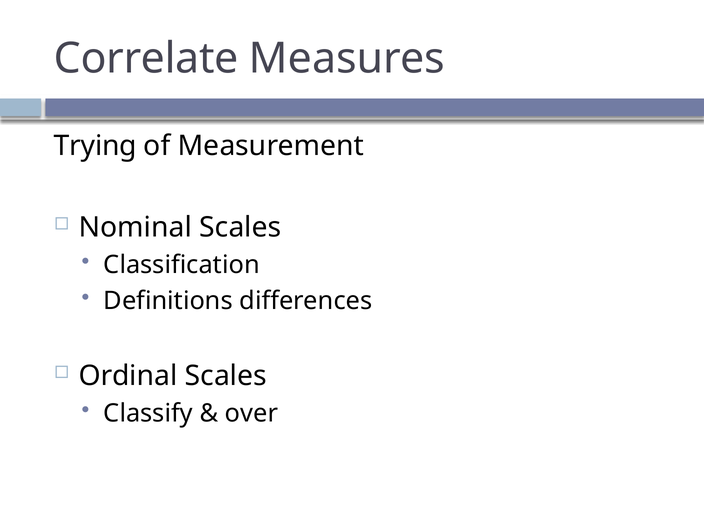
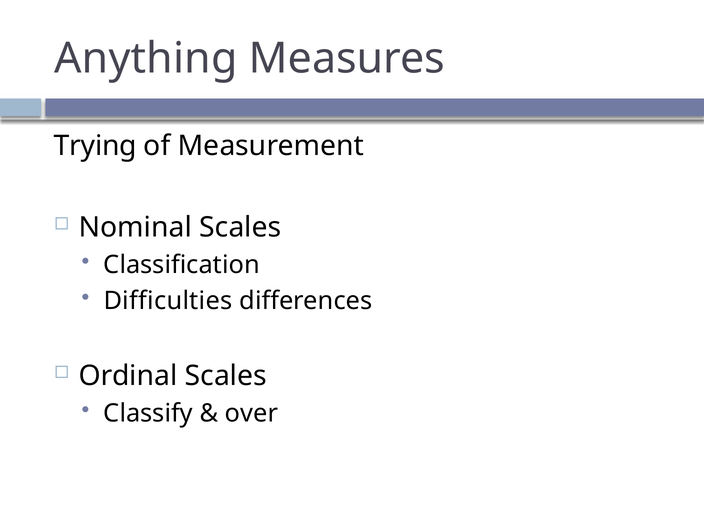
Correlate: Correlate -> Anything
Definitions: Definitions -> Difficulties
